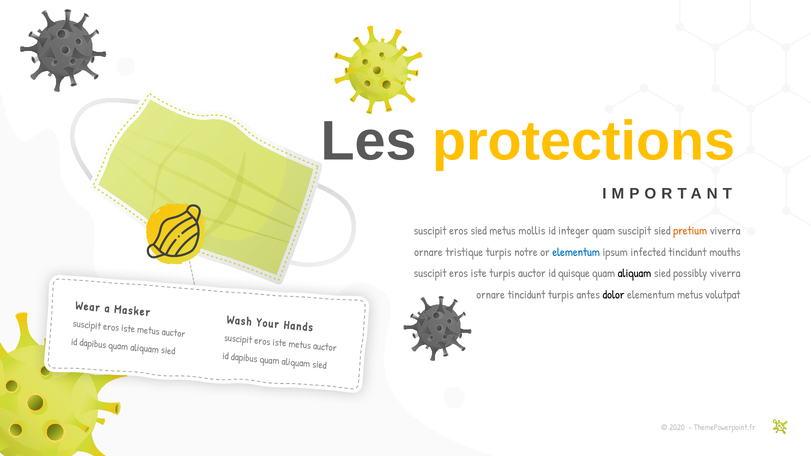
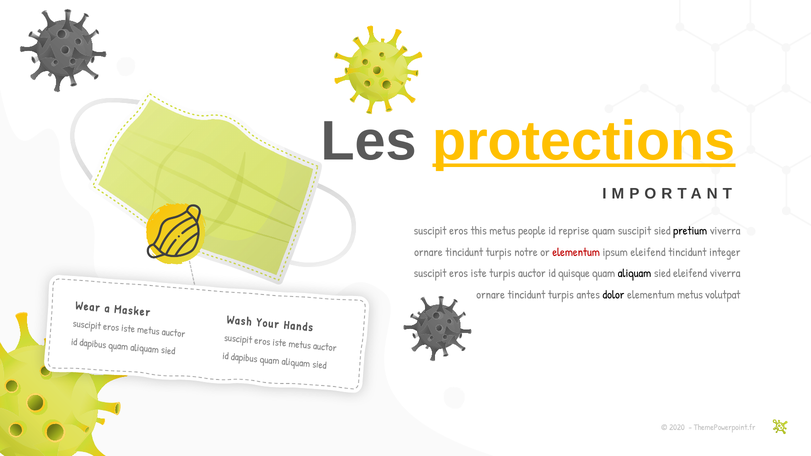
protections underline: none -> present
eros sied: sied -> this
mollis: mollis -> people
integer: integer -> reprise
pretium colour: orange -> black
tristique at (464, 252): tristique -> tincidunt
elementum at (576, 252) colour: blue -> red
ipsum infected: infected -> eleifend
mouths: mouths -> integer
sied possibly: possibly -> eleifend
